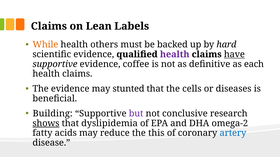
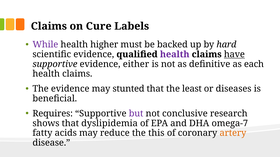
Lean: Lean -> Cure
While colour: orange -> purple
others: others -> higher
coffee: coffee -> either
cells: cells -> least
Building: Building -> Requires
shows underline: present -> none
omega-2: omega-2 -> omega-7
artery colour: blue -> orange
